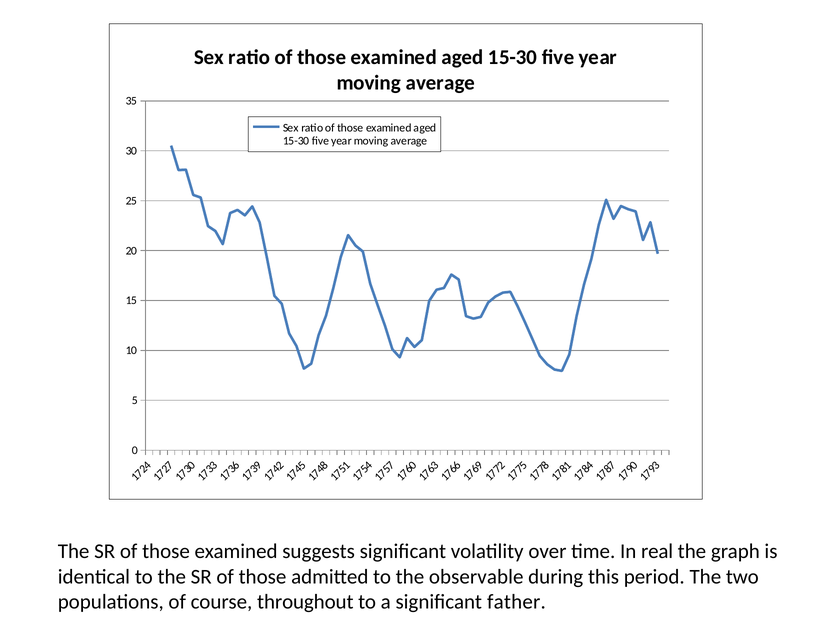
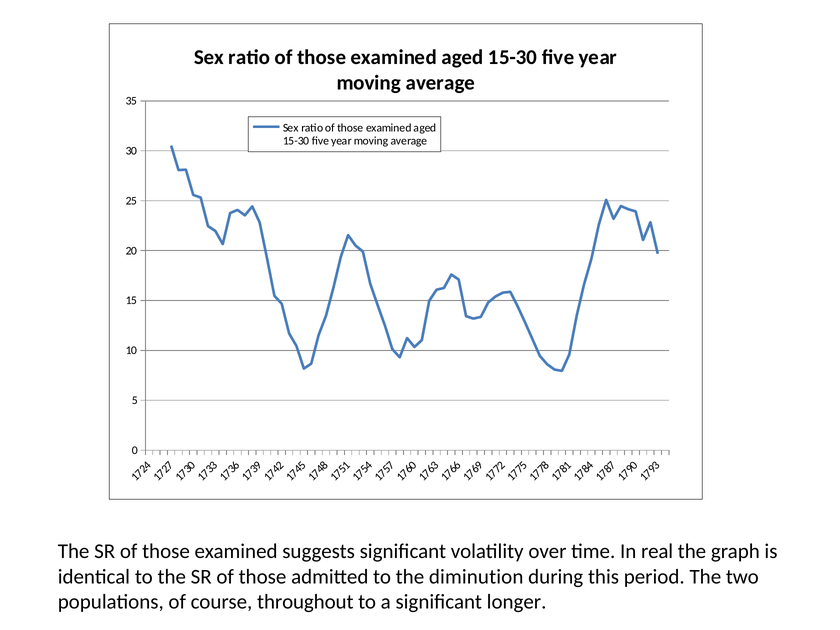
observable: observable -> diminution
father: father -> longer
